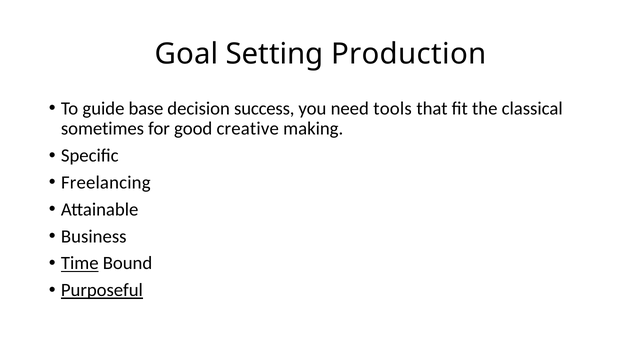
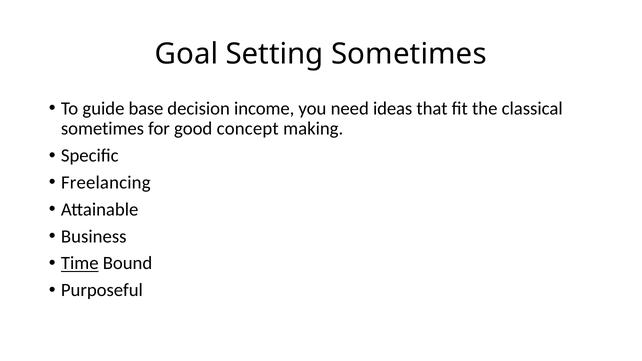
Setting Production: Production -> Sometimes
success: success -> income
tools: tools -> ideas
creative: creative -> concept
Purposeful underline: present -> none
